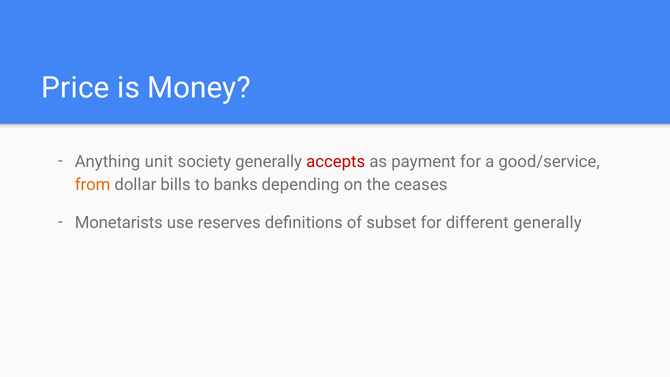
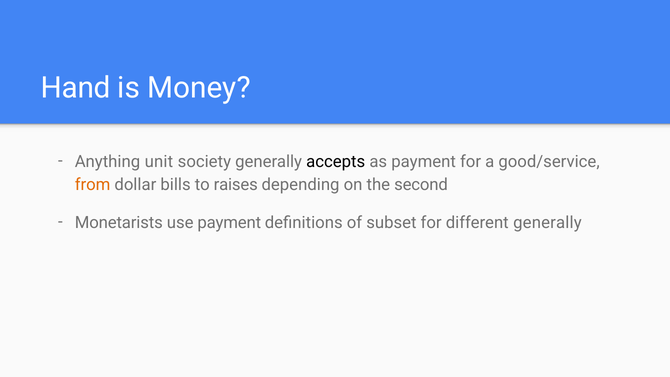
Price: Price -> Hand
accepts colour: red -> black
banks: banks -> raises
ceases: ceases -> second
use reserves: reserves -> payment
